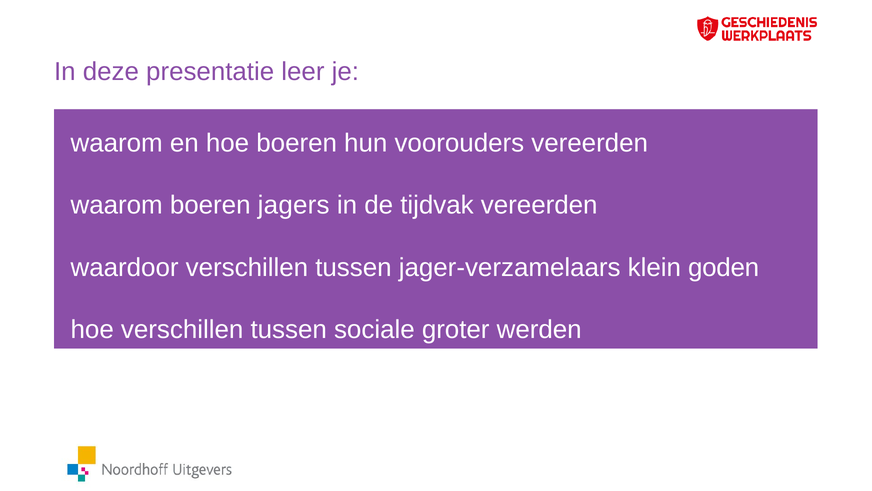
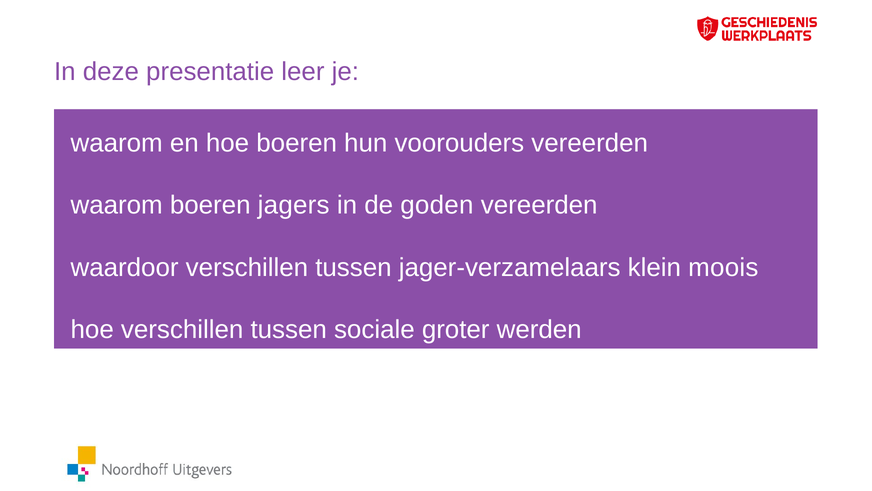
tijdvak: tijdvak -> goden
goden: goden -> moois
